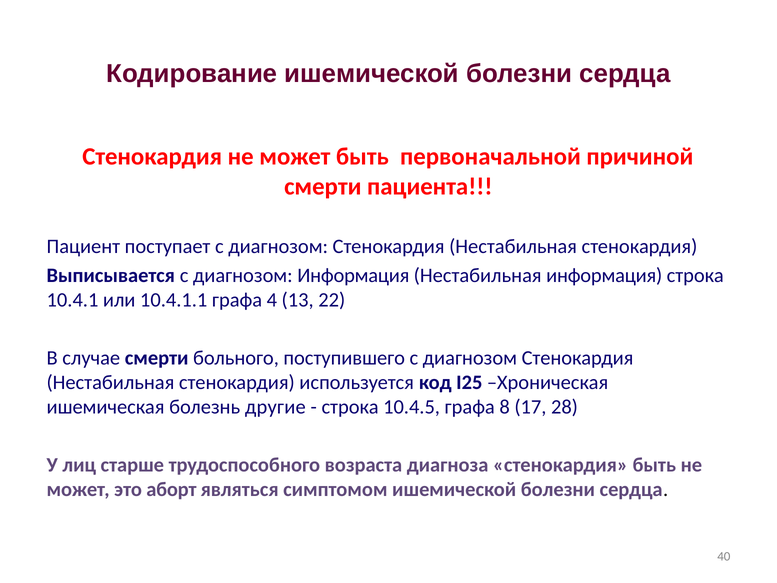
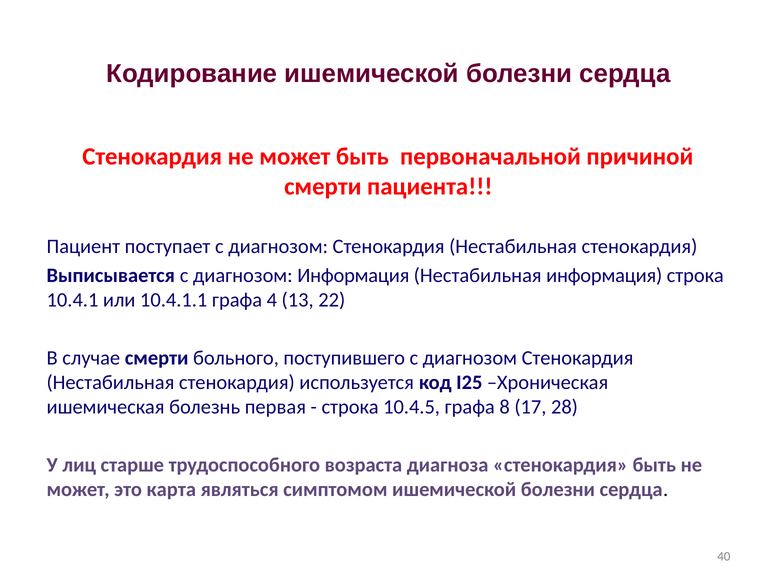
другие: другие -> первая
аборт: аборт -> карта
